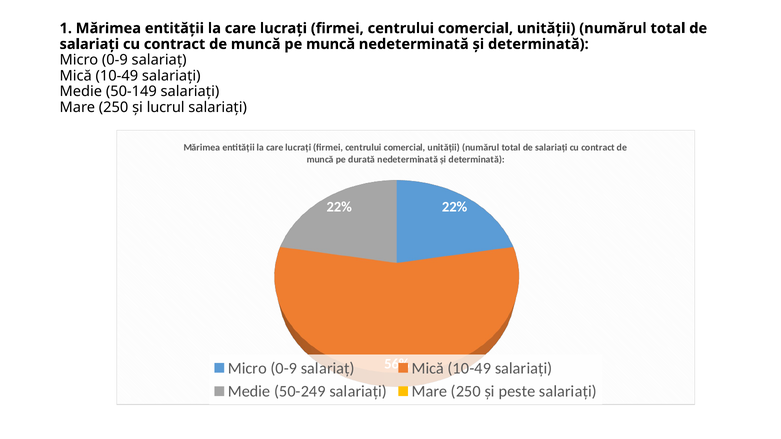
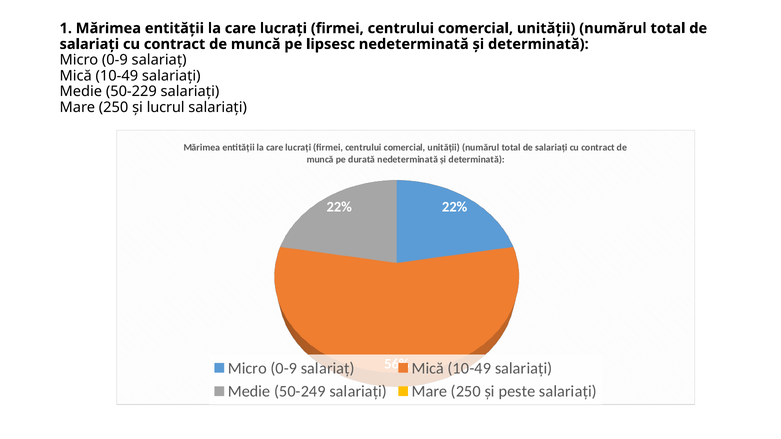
pe muncă: muncă -> lipsesc
50-149: 50-149 -> 50-229
